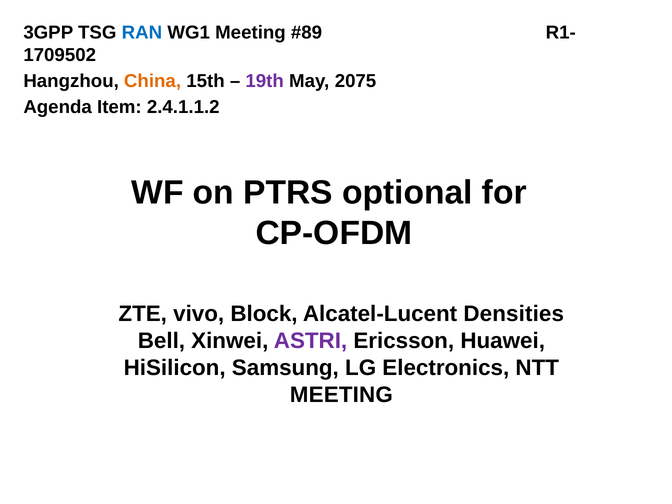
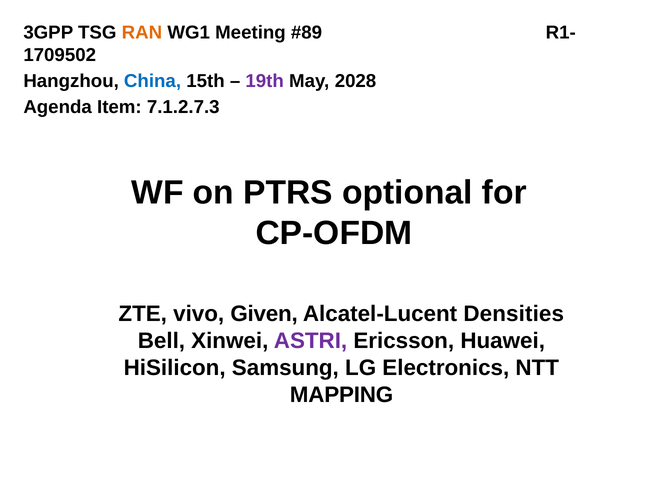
RAN colour: blue -> orange
China colour: orange -> blue
2075: 2075 -> 2028
2.4.1.1.2: 2.4.1.1.2 -> 7.1.2.7.3
Block: Block -> Given
MEETING at (341, 395): MEETING -> MAPPING
